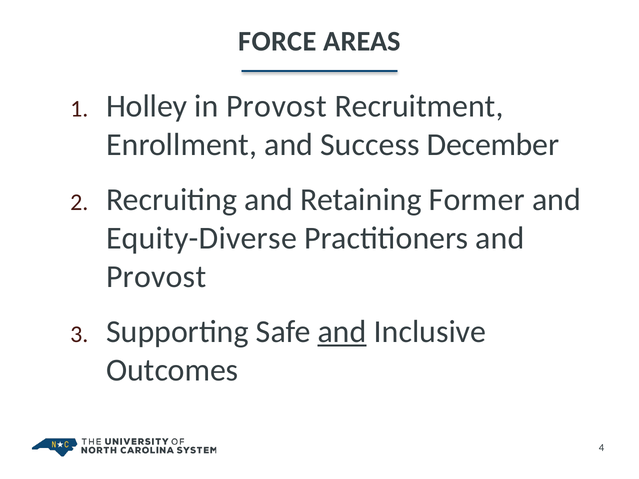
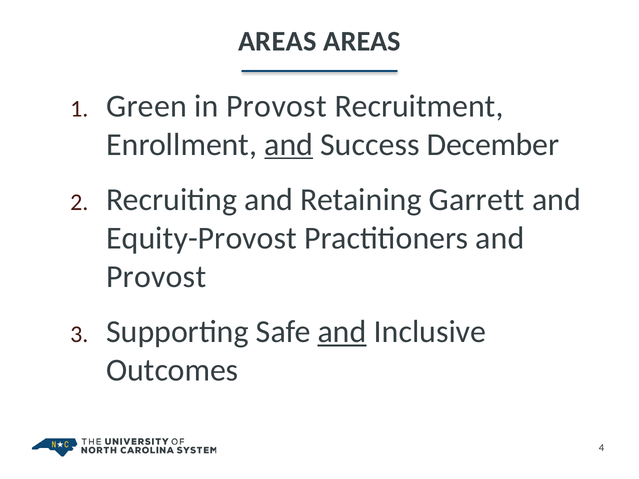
FORCE at (277, 41): FORCE -> AREAS
Holley: Holley -> Green
and at (289, 145) underline: none -> present
Former: Former -> Garrett
Equity-Diverse: Equity-Diverse -> Equity-Provost
